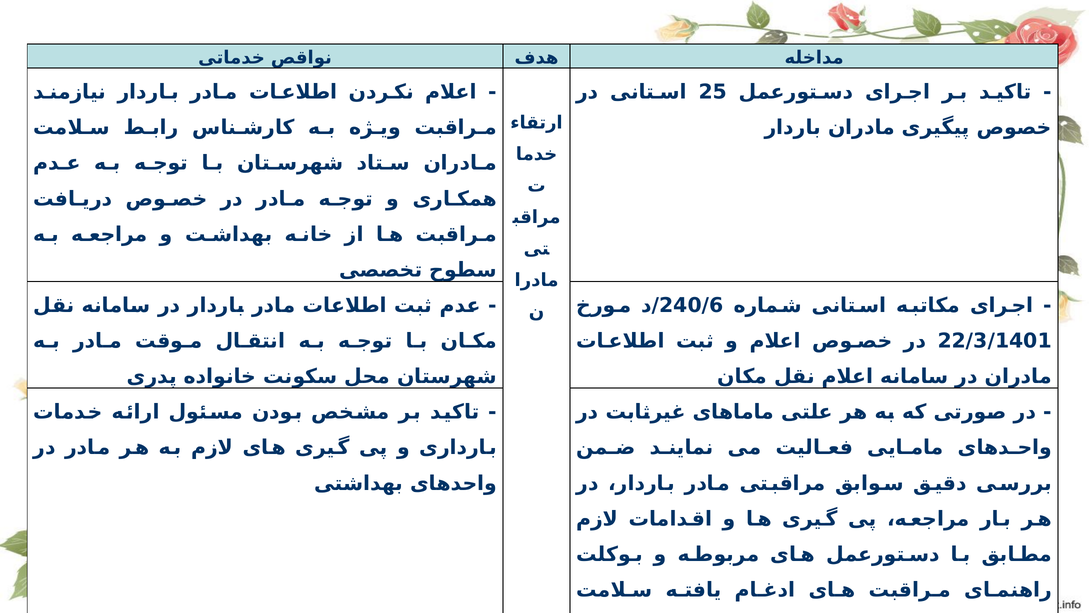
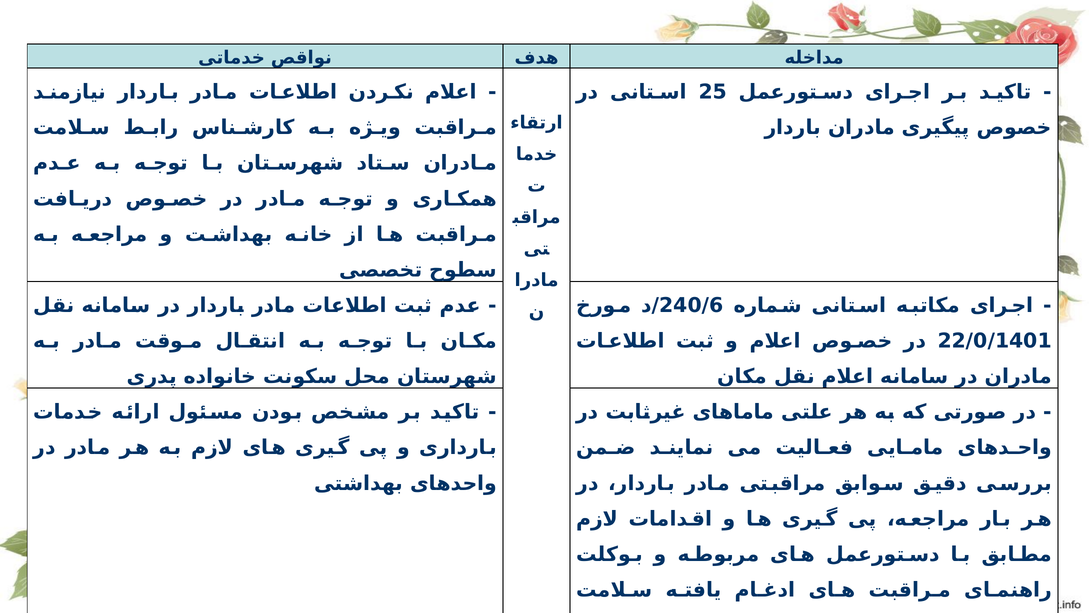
22/3/1401: 22/3/1401 -> 22/0/1401
